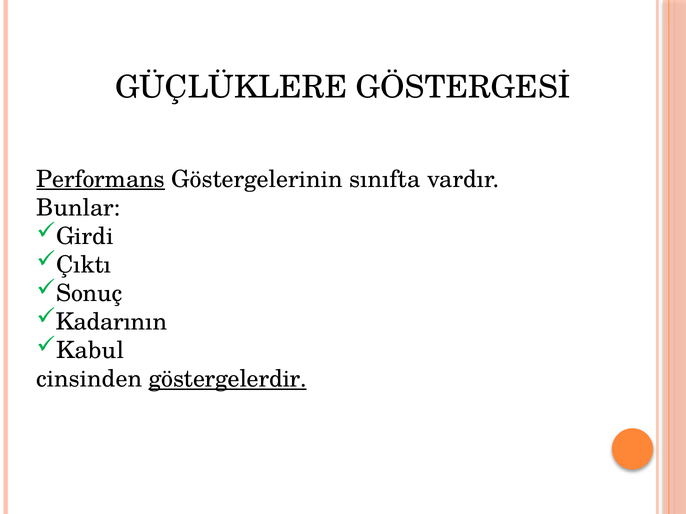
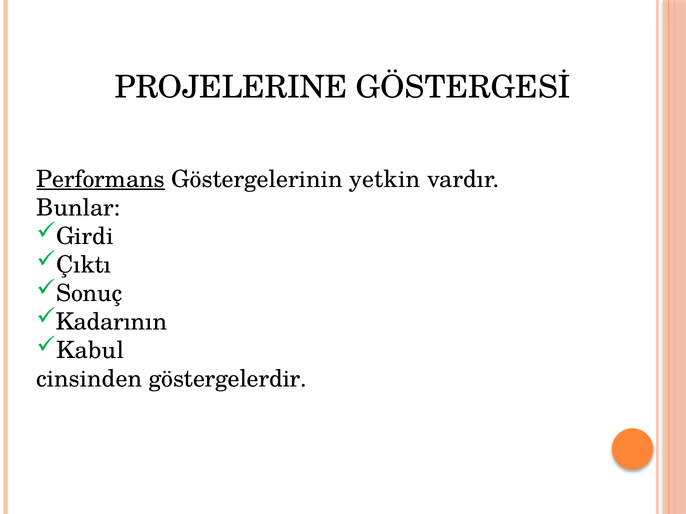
GÜÇLÜKLERE: GÜÇLÜKLERE -> PROJELERINE
sınıfta: sınıfta -> yetkin
göstergelerdir underline: present -> none
